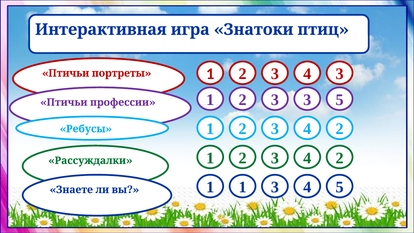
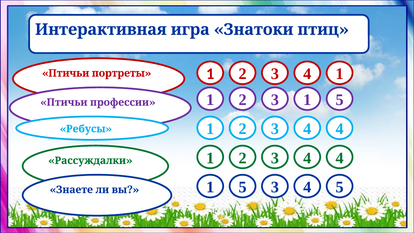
3 4 3: 3 -> 1
3 3: 3 -> 1
2 at (340, 129): 2 -> 4
2 at (340, 158): 2 -> 4
1 at (243, 187): 1 -> 5
